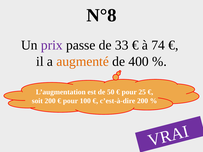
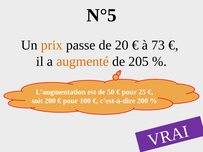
N°8: N°8 -> N°5
prix colour: purple -> orange
33: 33 -> 20
74: 74 -> 73
400: 400 -> 205
